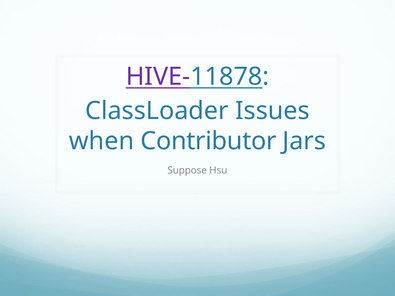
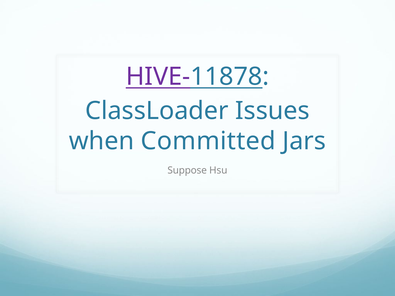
Contributor: Contributor -> Committed
